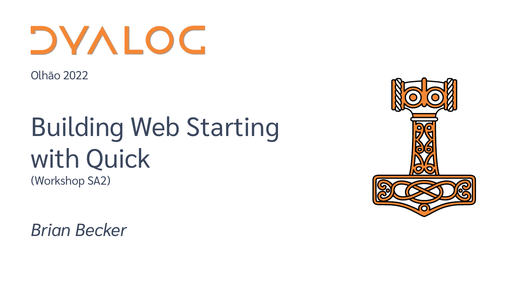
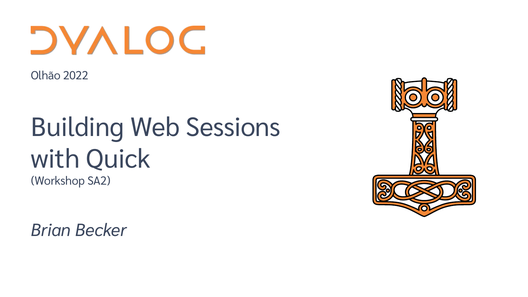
Starting: Starting -> Sessions
